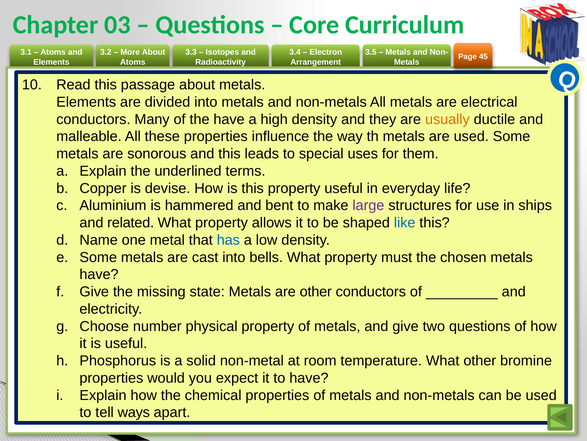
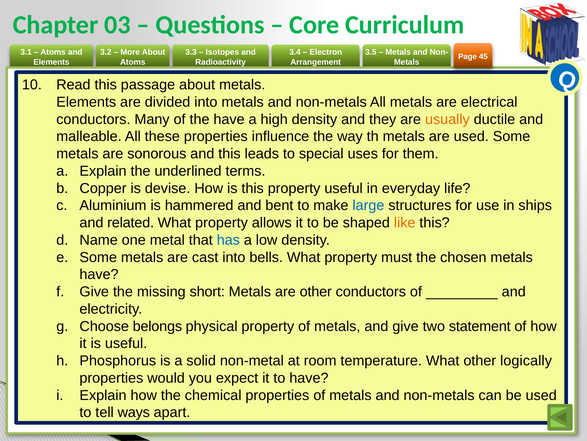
large colour: purple -> blue
like colour: blue -> orange
state: state -> short
number: number -> belongs
two questions: questions -> statement
bromine: bromine -> logically
